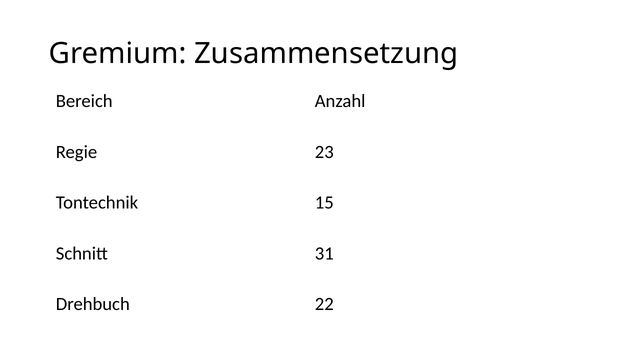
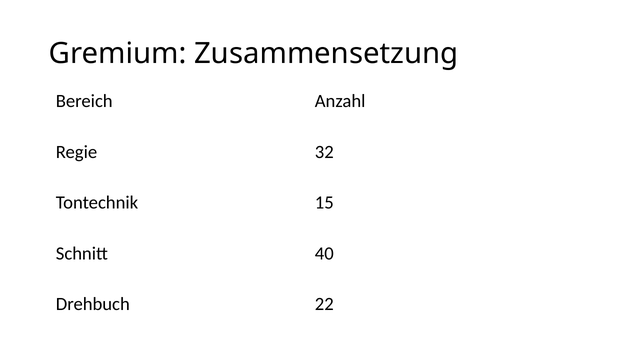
23: 23 -> 32
31: 31 -> 40
